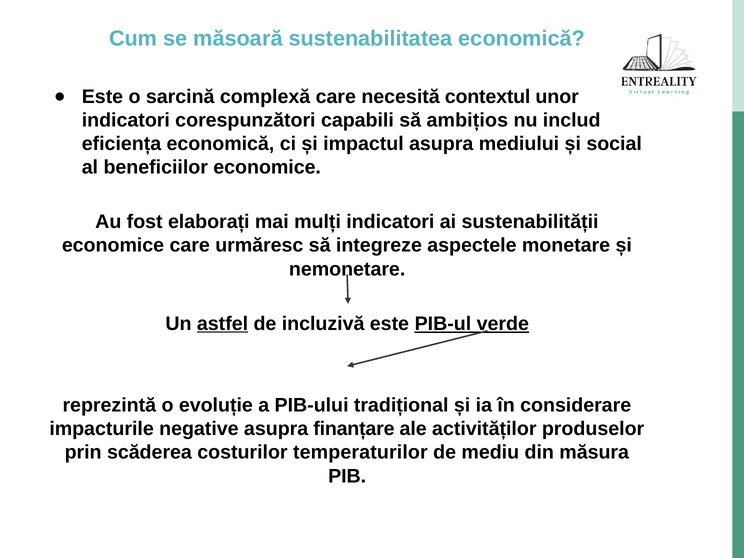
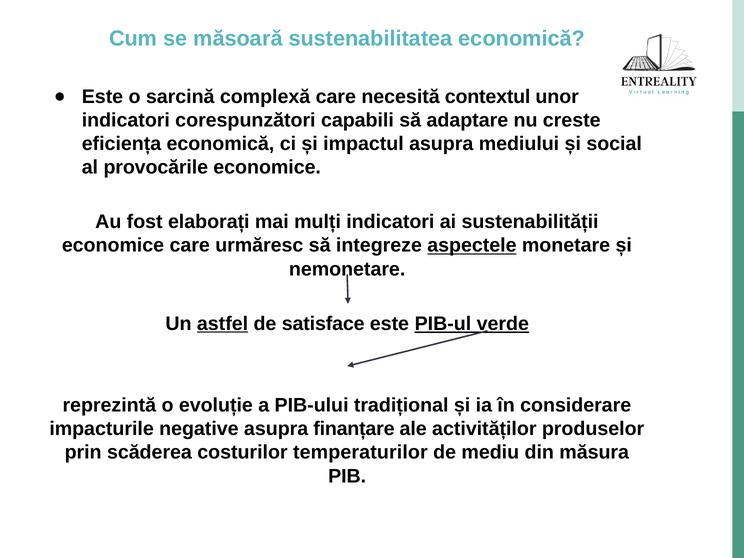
ambițios: ambițios -> adaptare
includ: includ -> creste
beneficiilor: beneficiilor -> provocările
aspectele underline: none -> present
incluzivă: incluzivă -> satisface
